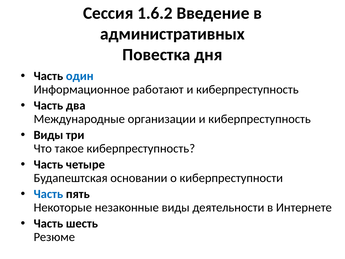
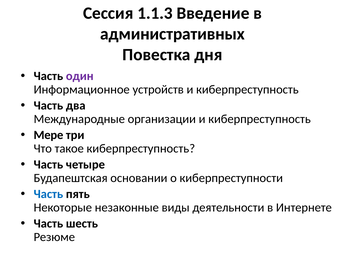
1.6.2: 1.6.2 -> 1.1.3
один colour: blue -> purple
работают: работают -> устройств
Виды at (48, 135): Виды -> Мере
